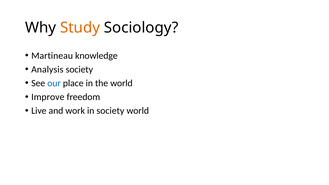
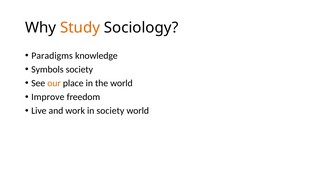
Martineau: Martineau -> Paradigms
Analysis: Analysis -> Symbols
our colour: blue -> orange
